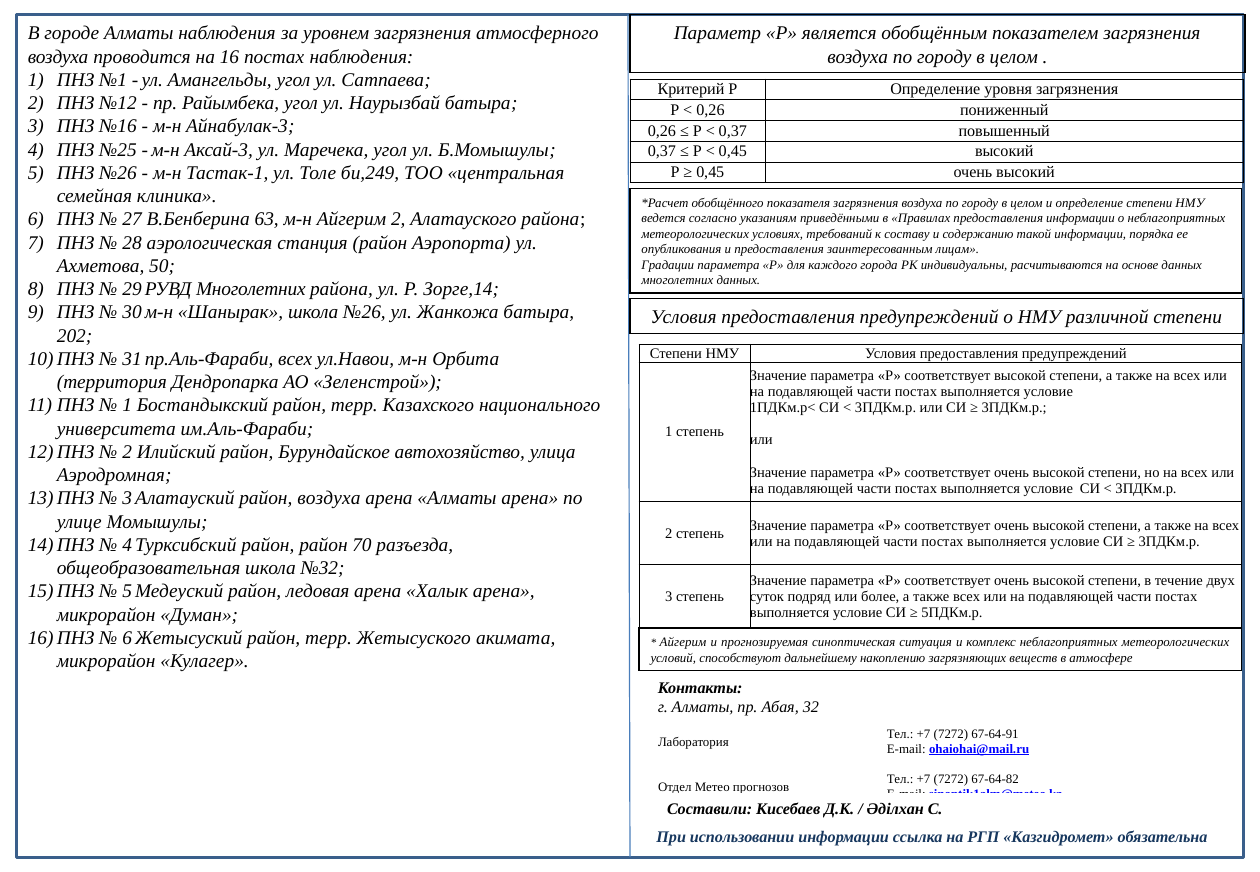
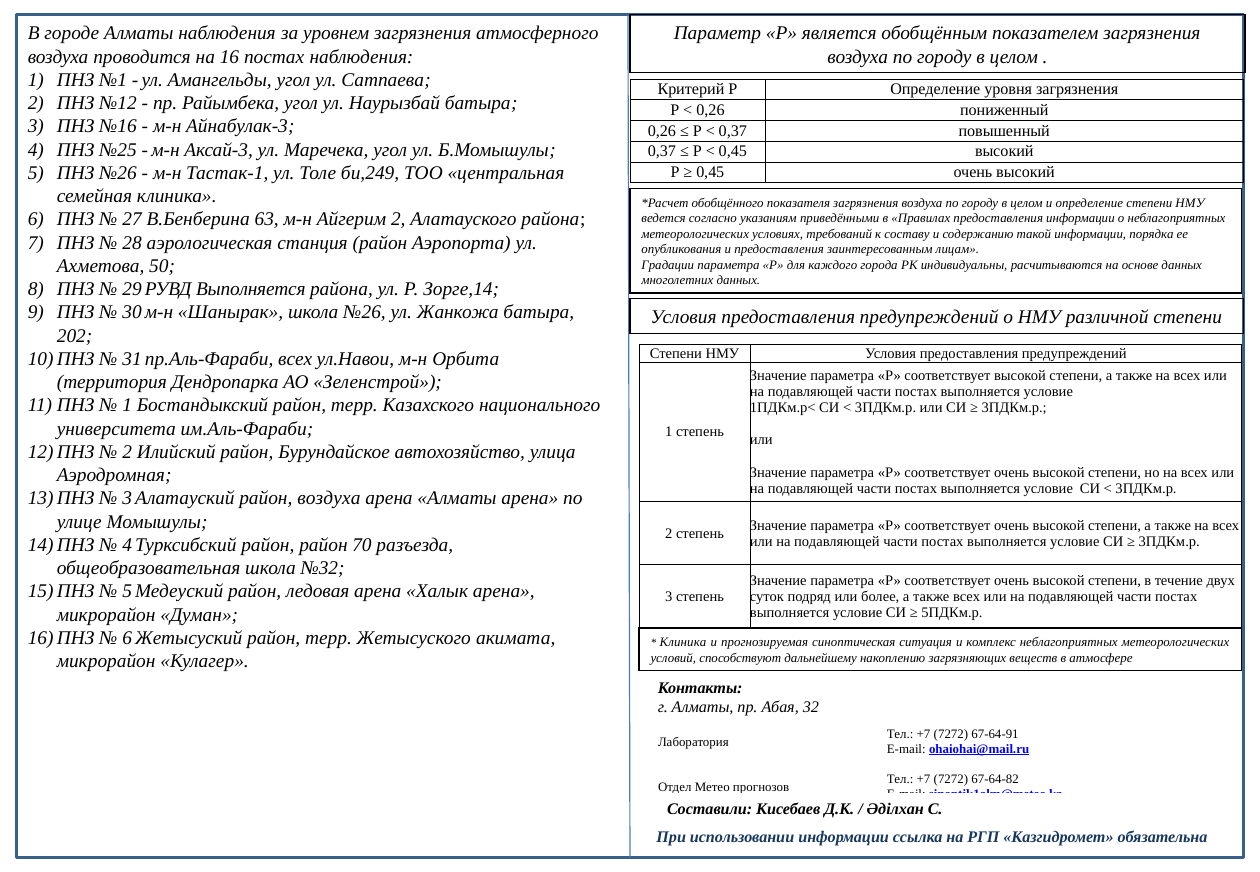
РУВД Многолетних: Многолетних -> Выполняется
Айгерим at (683, 643): Айгерим -> Клиника
